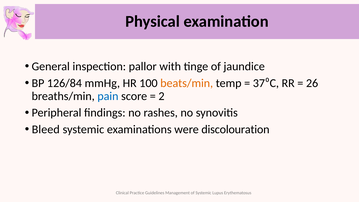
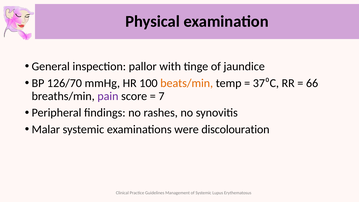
126/84: 126/84 -> 126/70
26: 26 -> 66
pain colour: blue -> purple
2: 2 -> 7
Bleed: Bleed -> Malar
